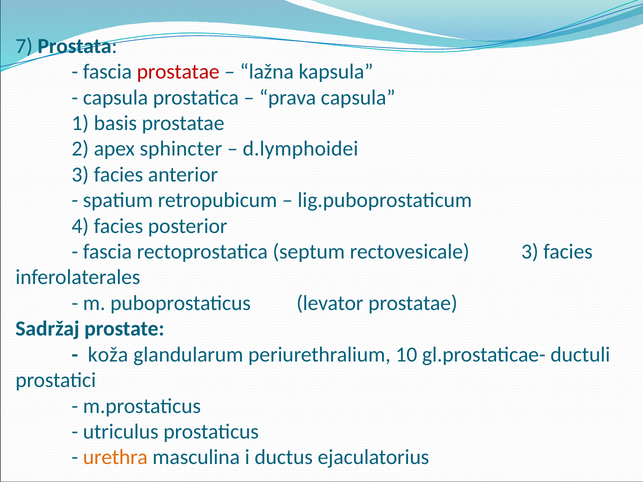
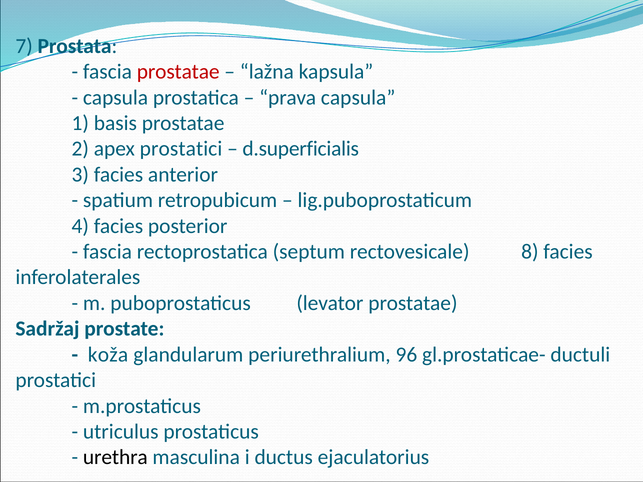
apex sphincter: sphincter -> prostatici
d.lymphoidei: d.lymphoidei -> d.superficialis
rectovesicale 3: 3 -> 8
10: 10 -> 96
urethra colour: orange -> black
